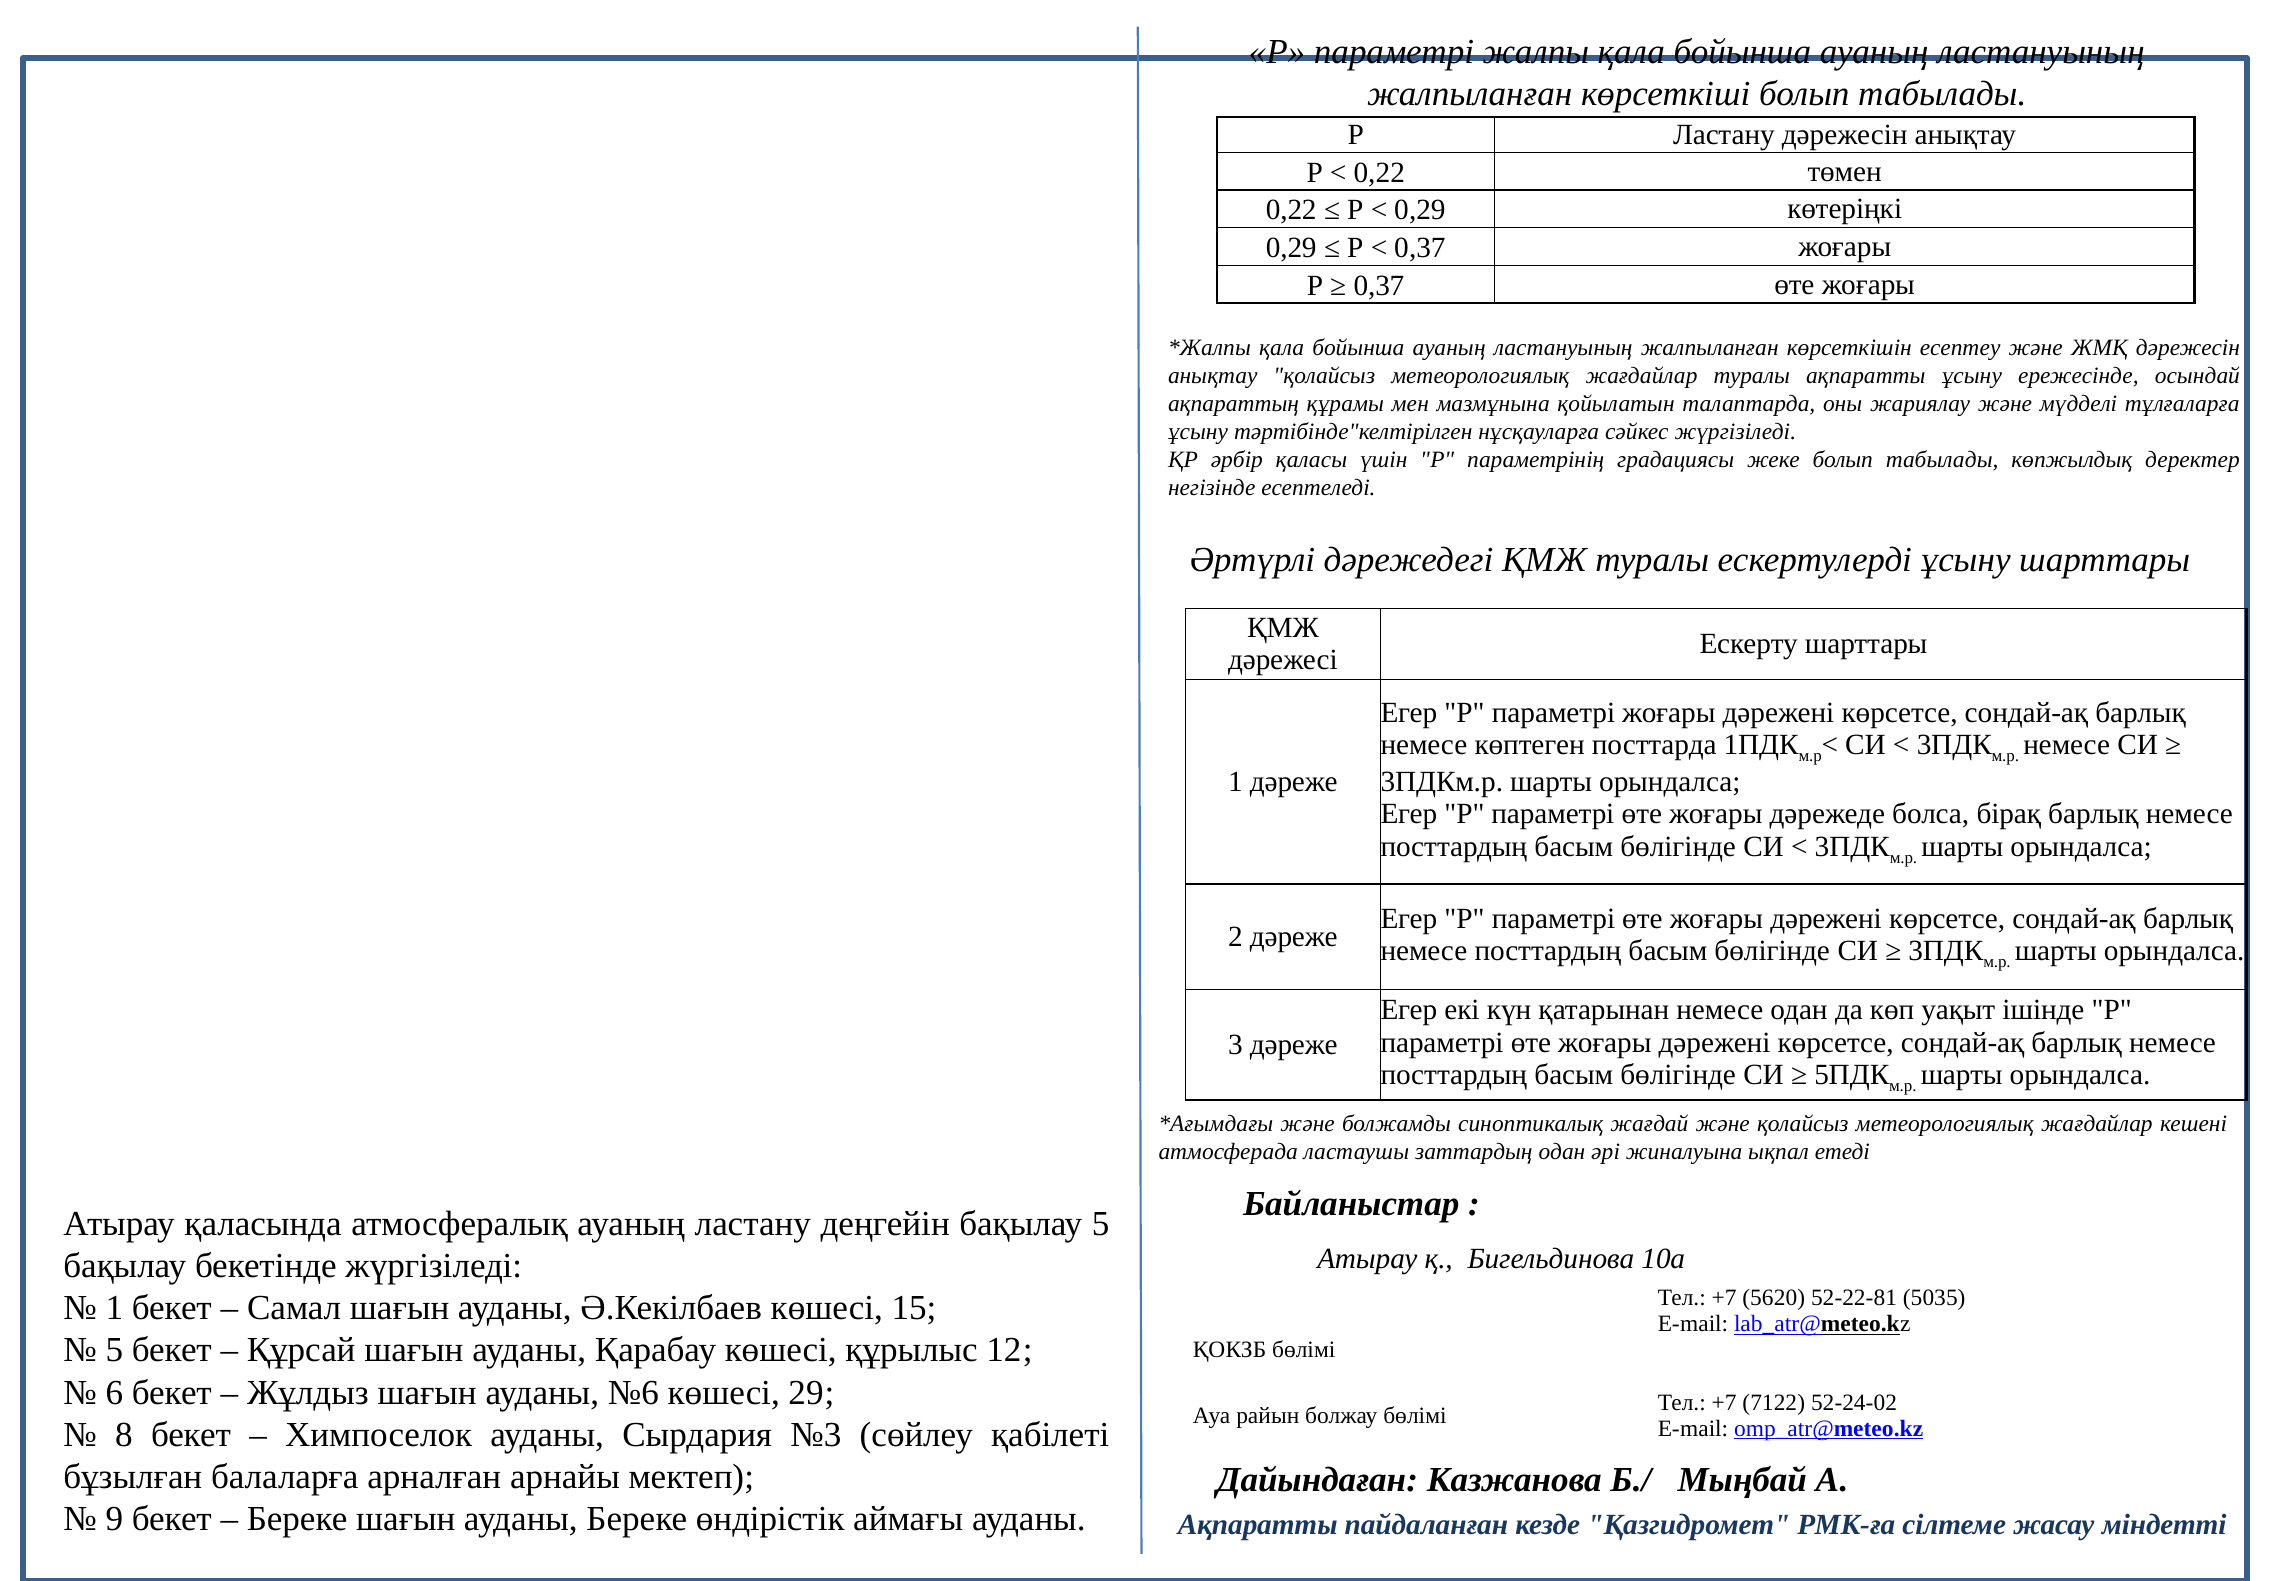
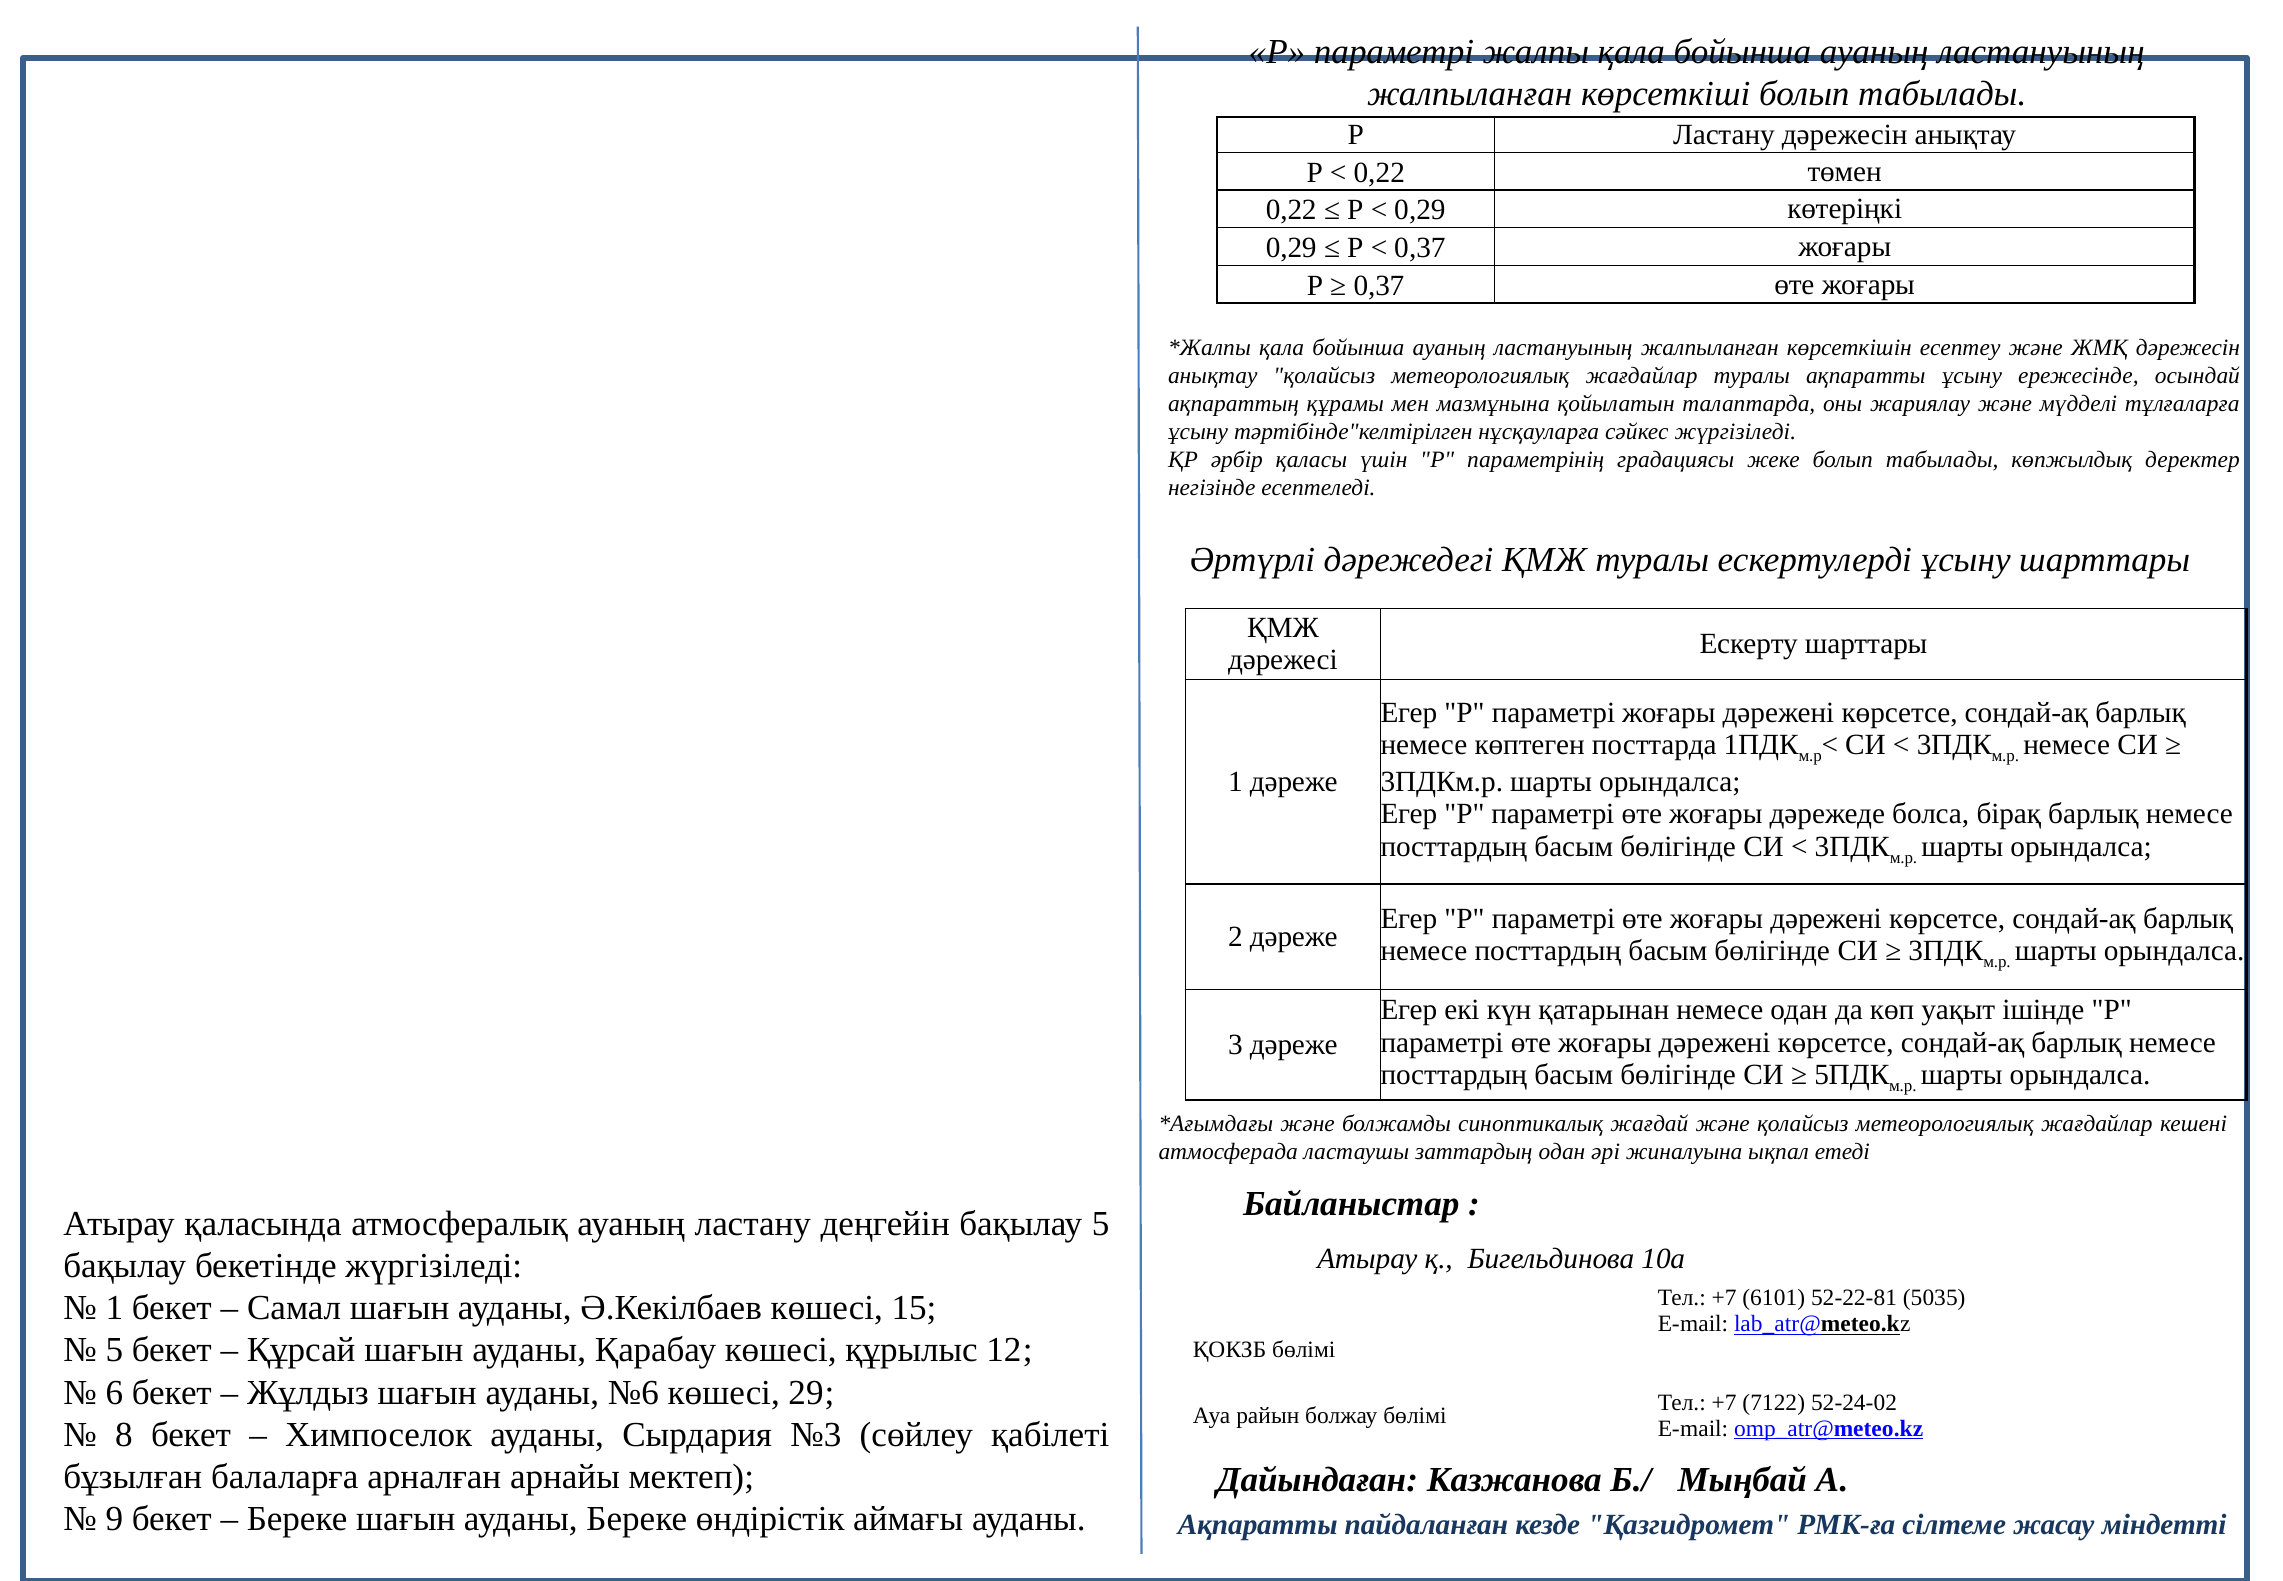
5620: 5620 -> 6101
